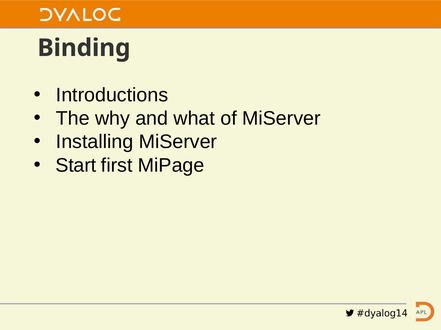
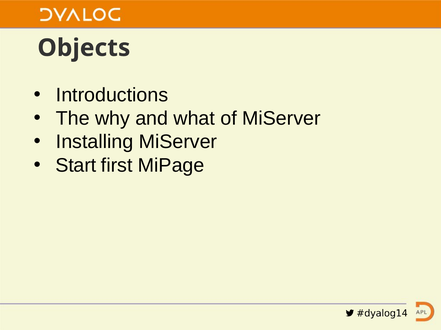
Binding: Binding -> Objects
